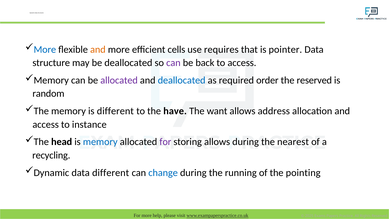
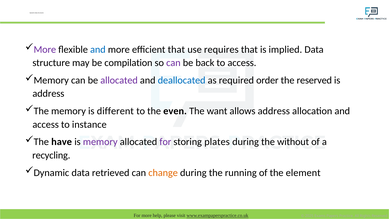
More at (45, 49) colour: blue -> purple
and at (98, 49) colour: orange -> blue
efficient cells: cells -> that
pointer: pointer -> implied
be deallocated: deallocated -> compilation
random at (48, 94): random -> address
have: have -> even
head: head -> have
memory at (100, 142) colour: blue -> purple
storing allows: allows -> plates
nearest: nearest -> without
data different: different -> retrieved
change colour: blue -> orange
pointing: pointing -> element
